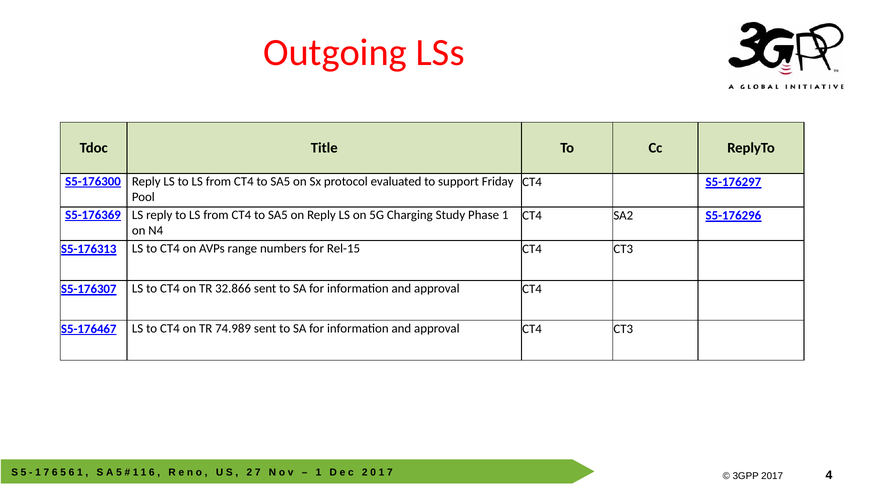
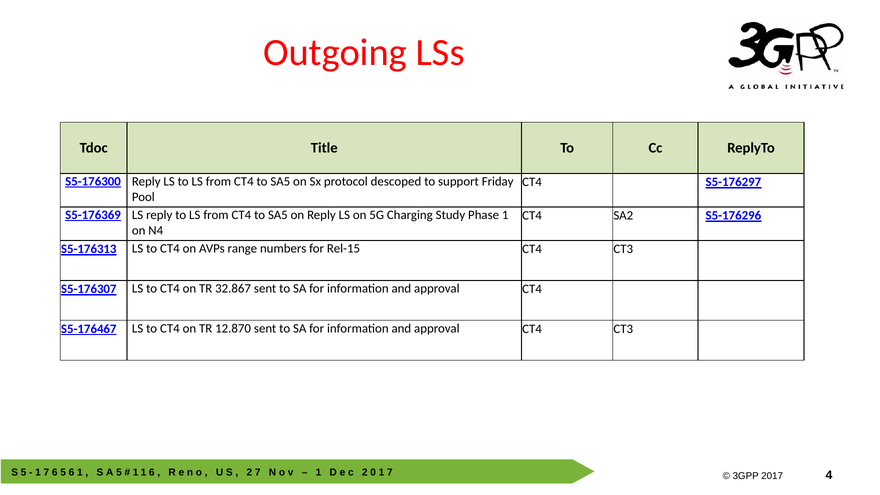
evaluated: evaluated -> descoped
32.866: 32.866 -> 32.867
74.989: 74.989 -> 12.870
